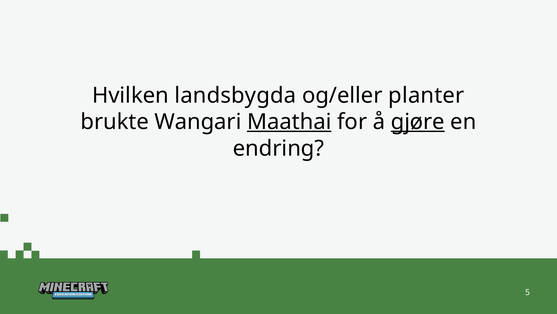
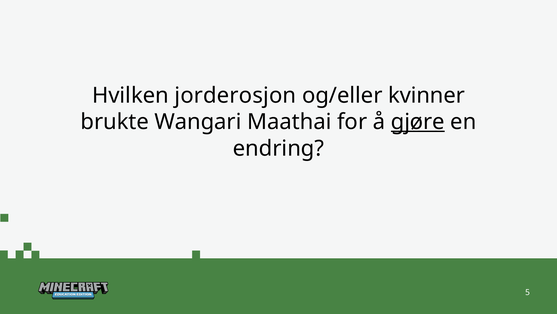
landsbygda: landsbygda -> jorderosjon
planter: planter -> kvinner
Maathai underline: present -> none
